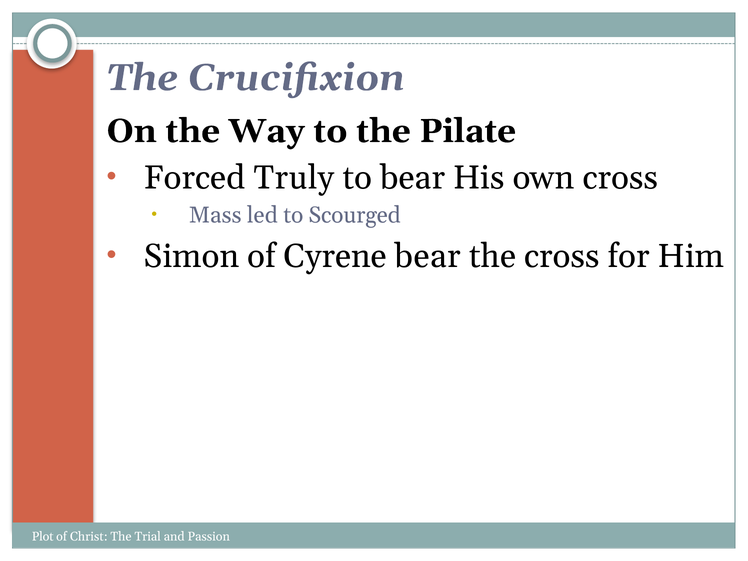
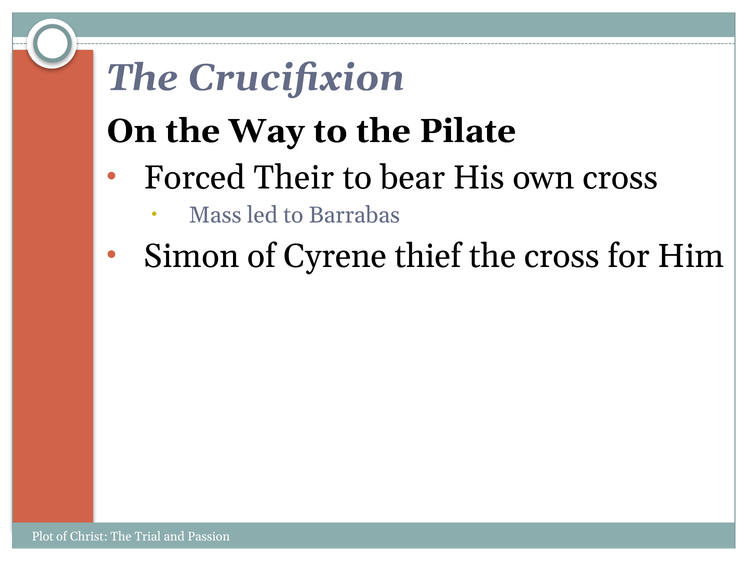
Truly: Truly -> Their
Scourged: Scourged -> Barrabas
Cyrene bear: bear -> thief
